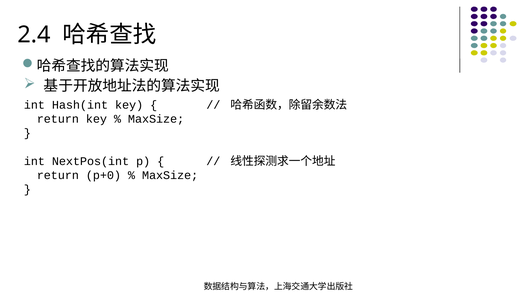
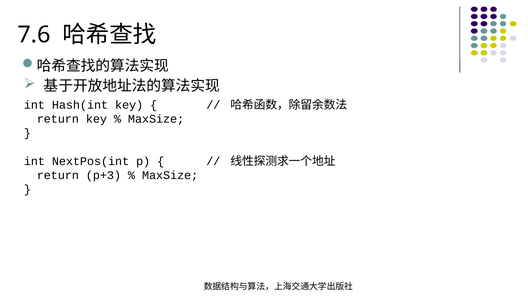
2.4: 2.4 -> 7.6
p+0: p+0 -> p+3
